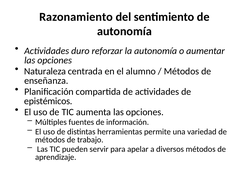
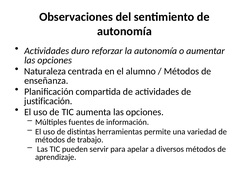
Razonamiento: Razonamiento -> Observaciones
epistémicos: epistémicos -> justificación
